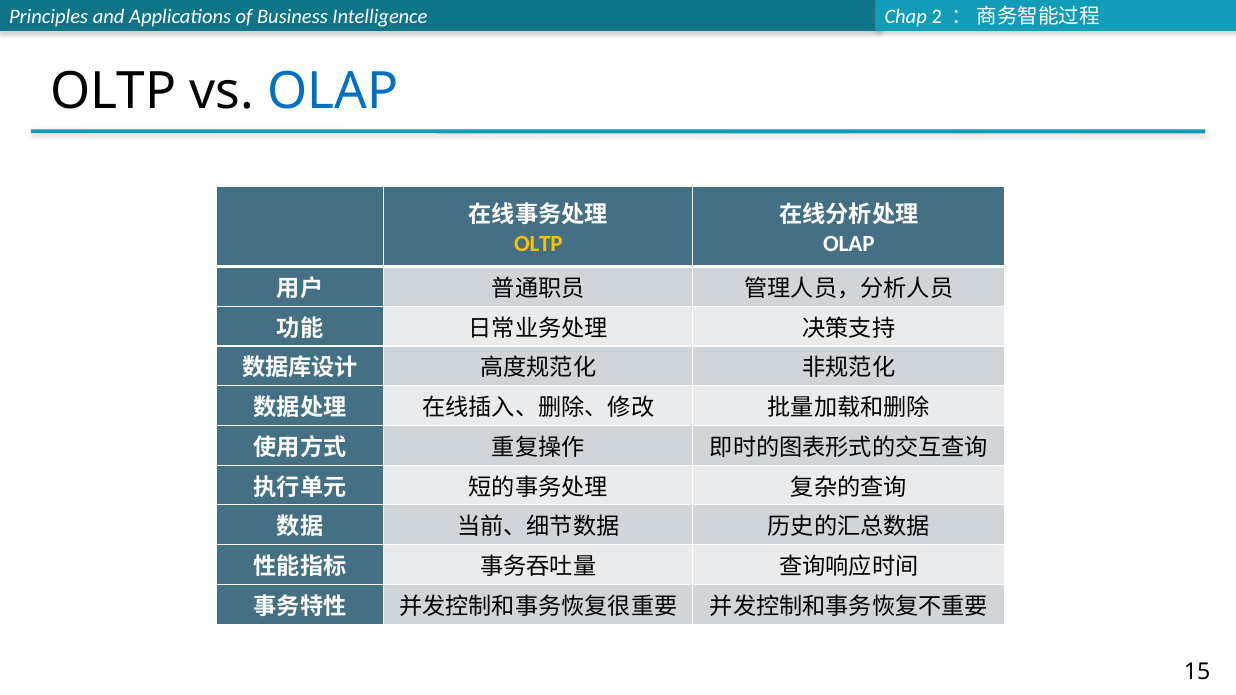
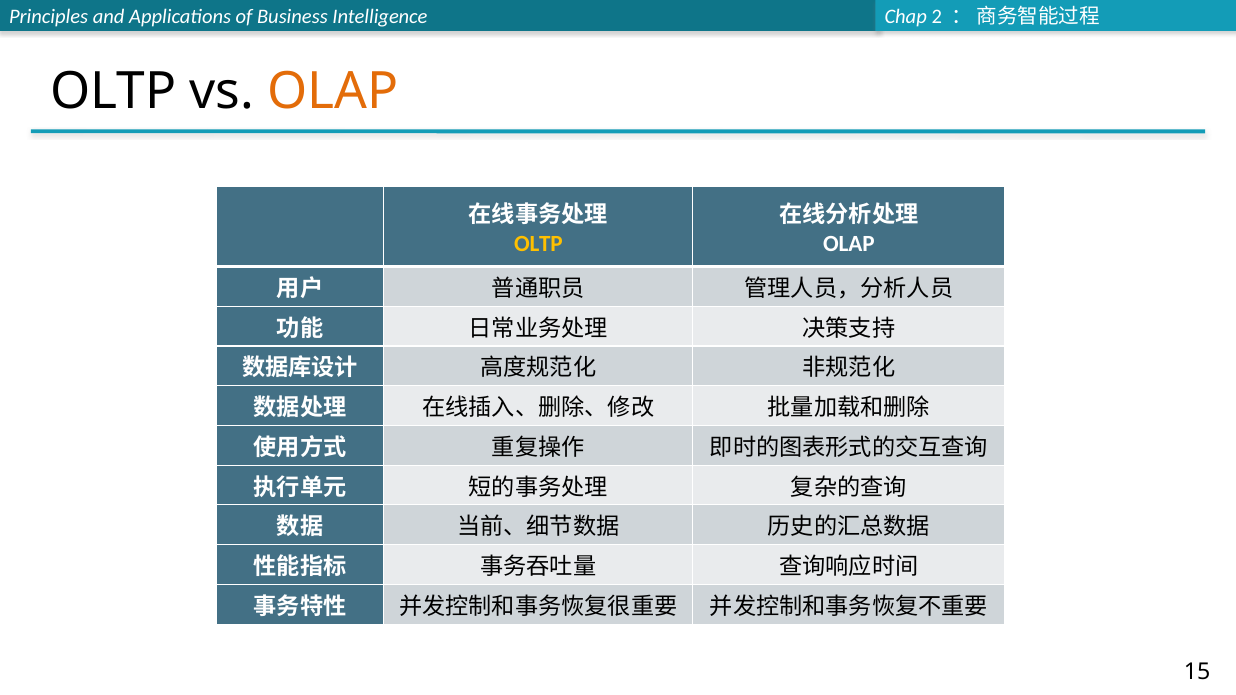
OLAP at (333, 92) colour: blue -> orange
